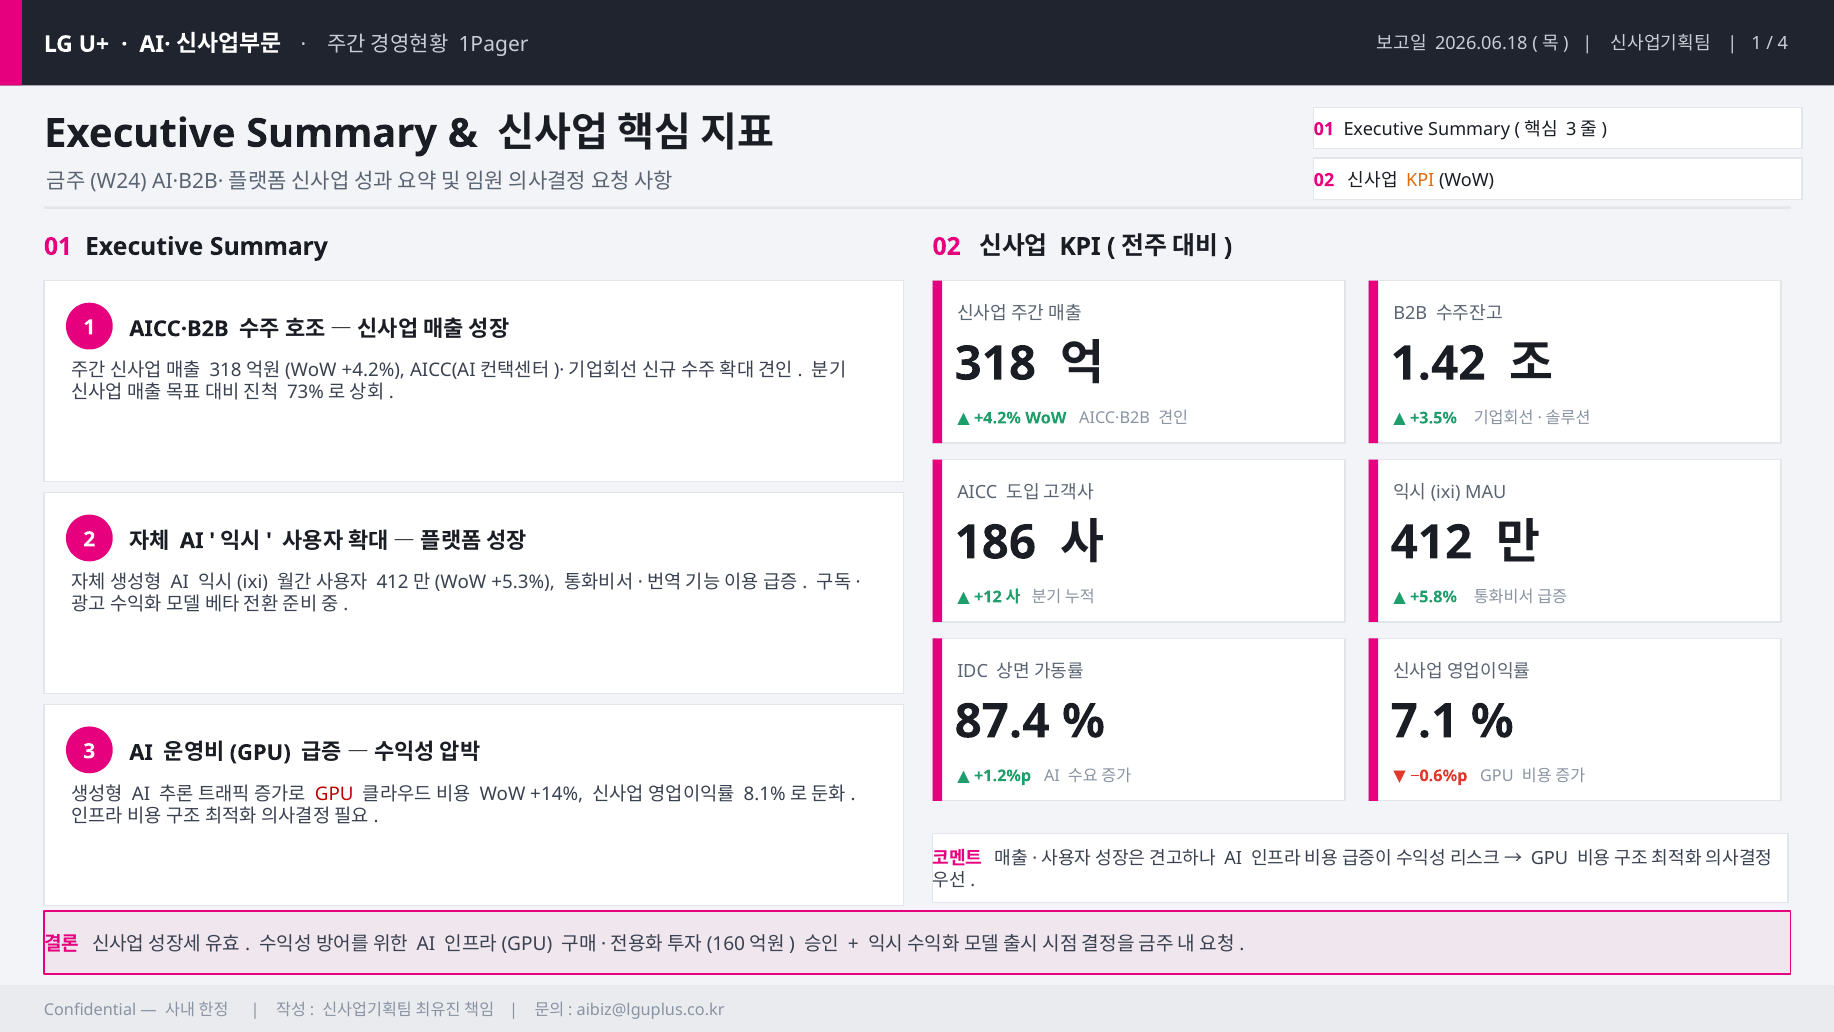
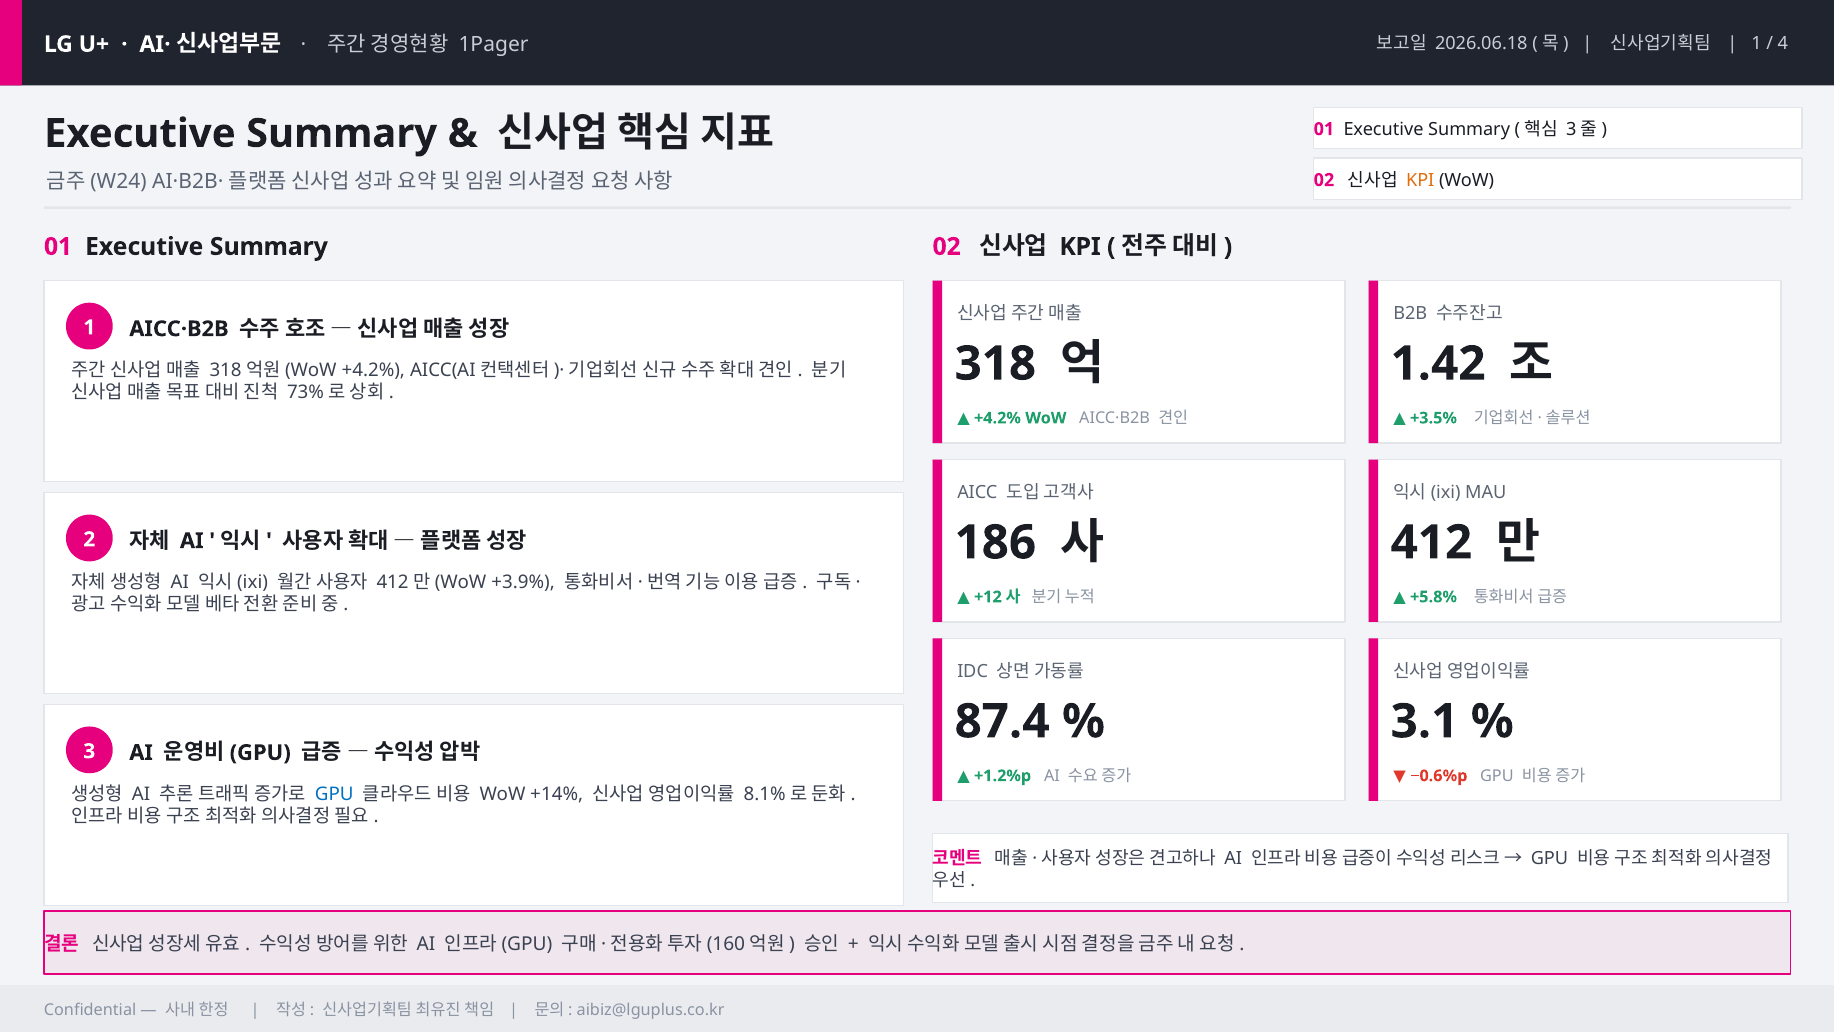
+5.3%: +5.3% -> +3.9%
7.1: 7.1 -> 3.1
GPU at (334, 794) colour: red -> blue
